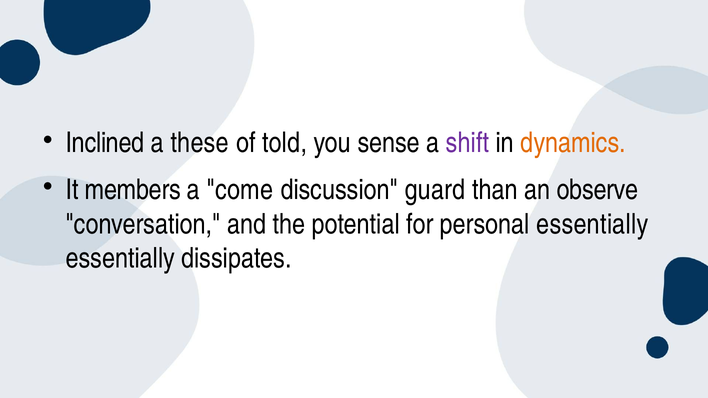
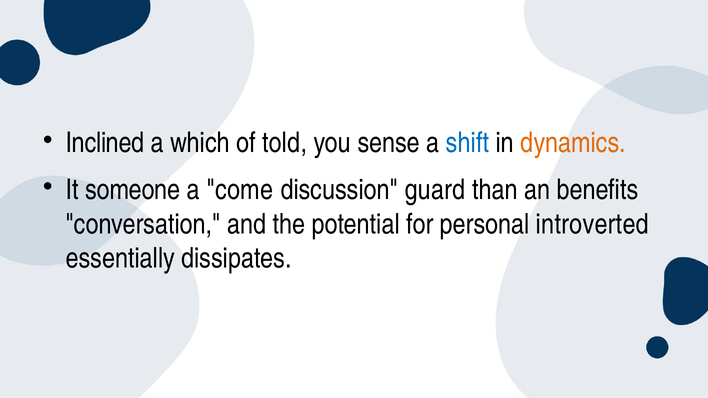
these: these -> which
shift colour: purple -> blue
members: members -> someone
observe: observe -> benefits
personal essentially: essentially -> introverted
